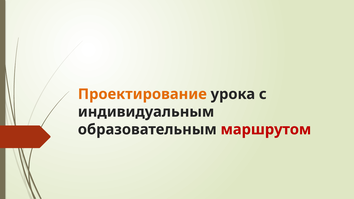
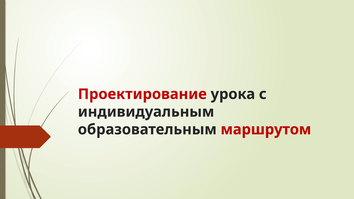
Проектирование colour: orange -> red
